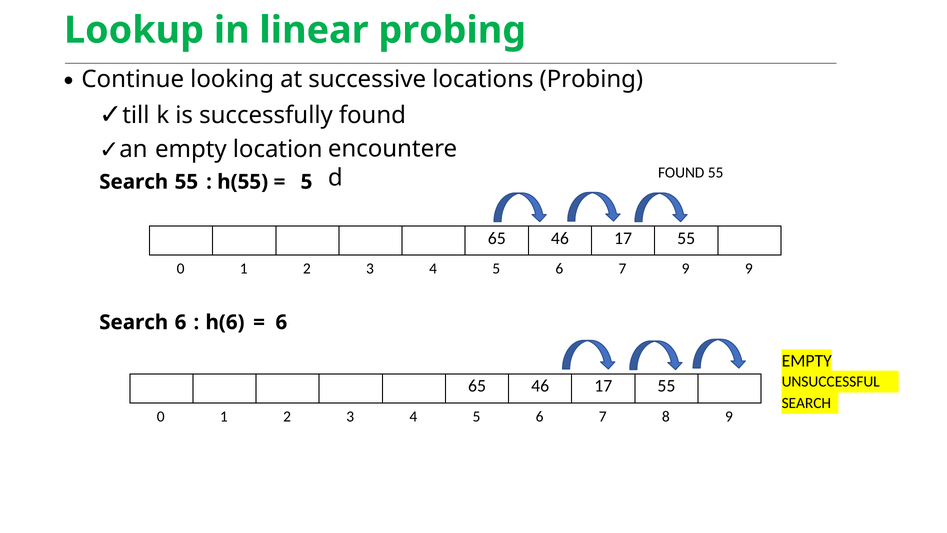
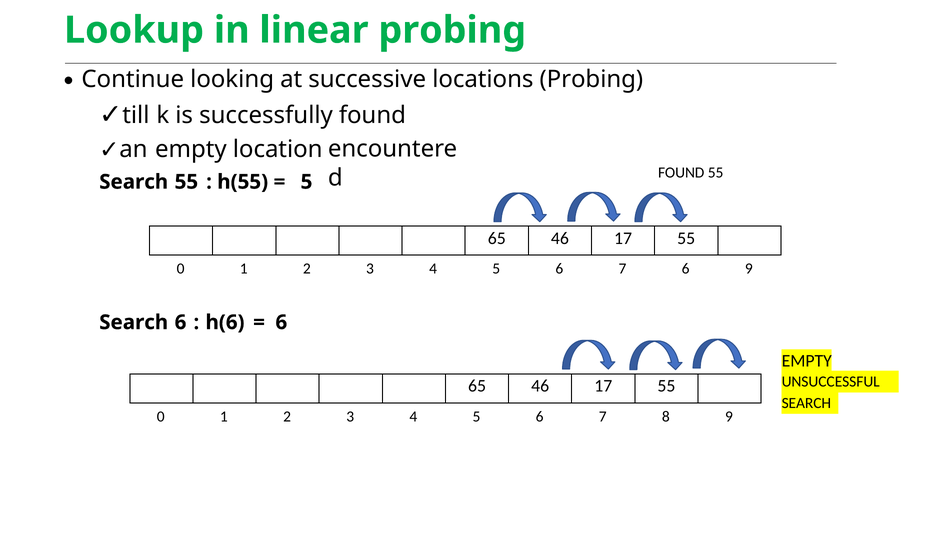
7 9: 9 -> 6
